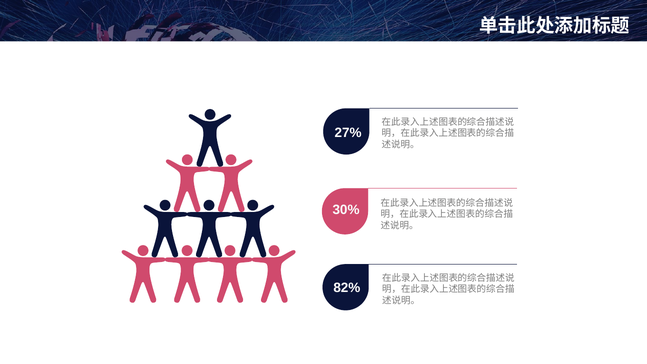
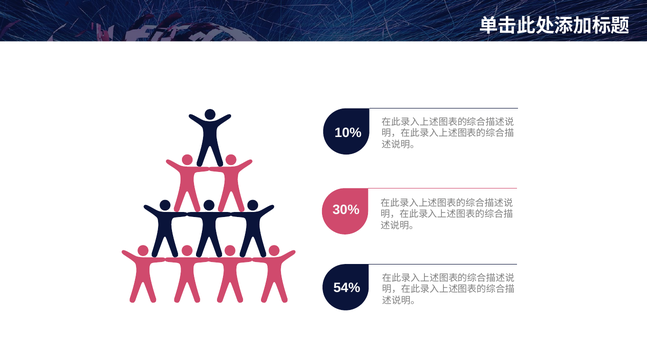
27%: 27% -> 10%
82%: 82% -> 54%
